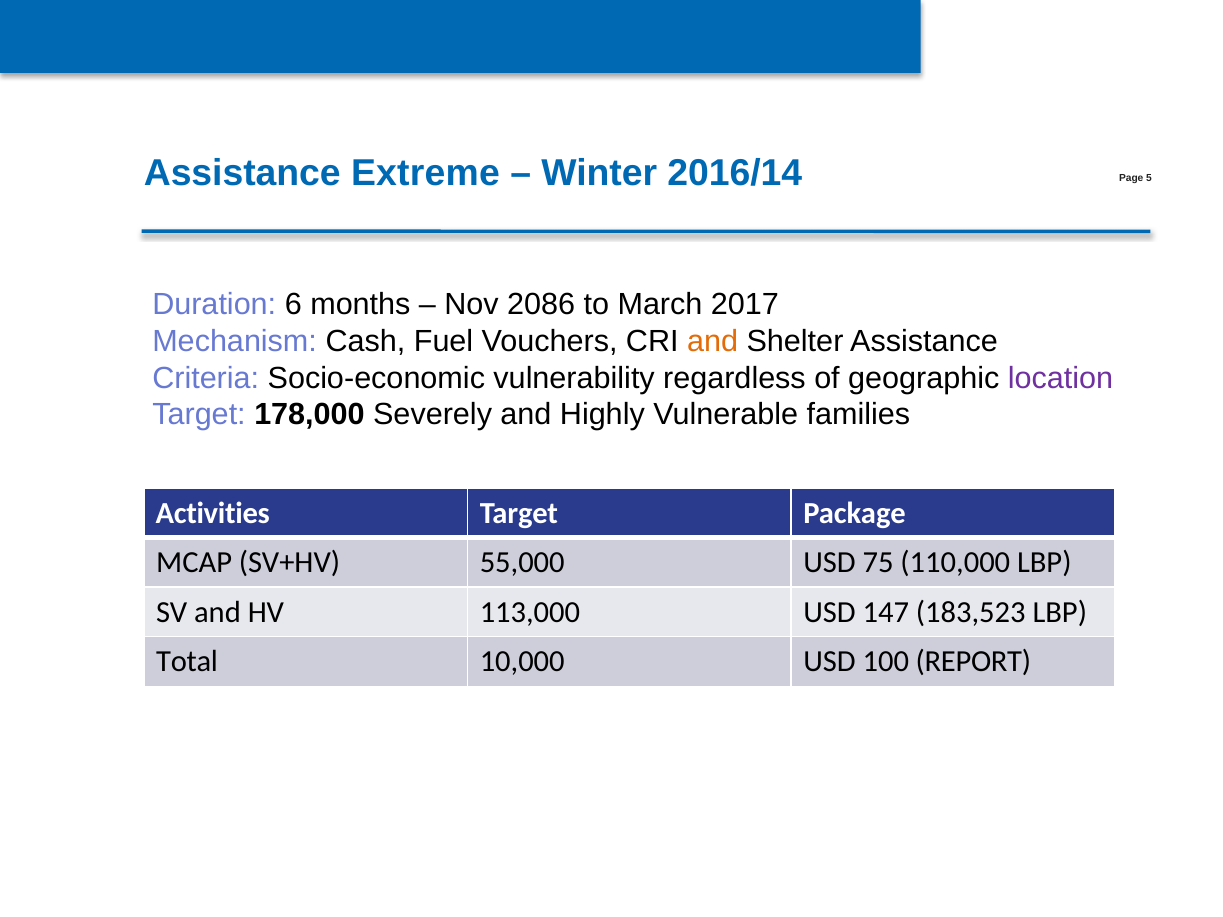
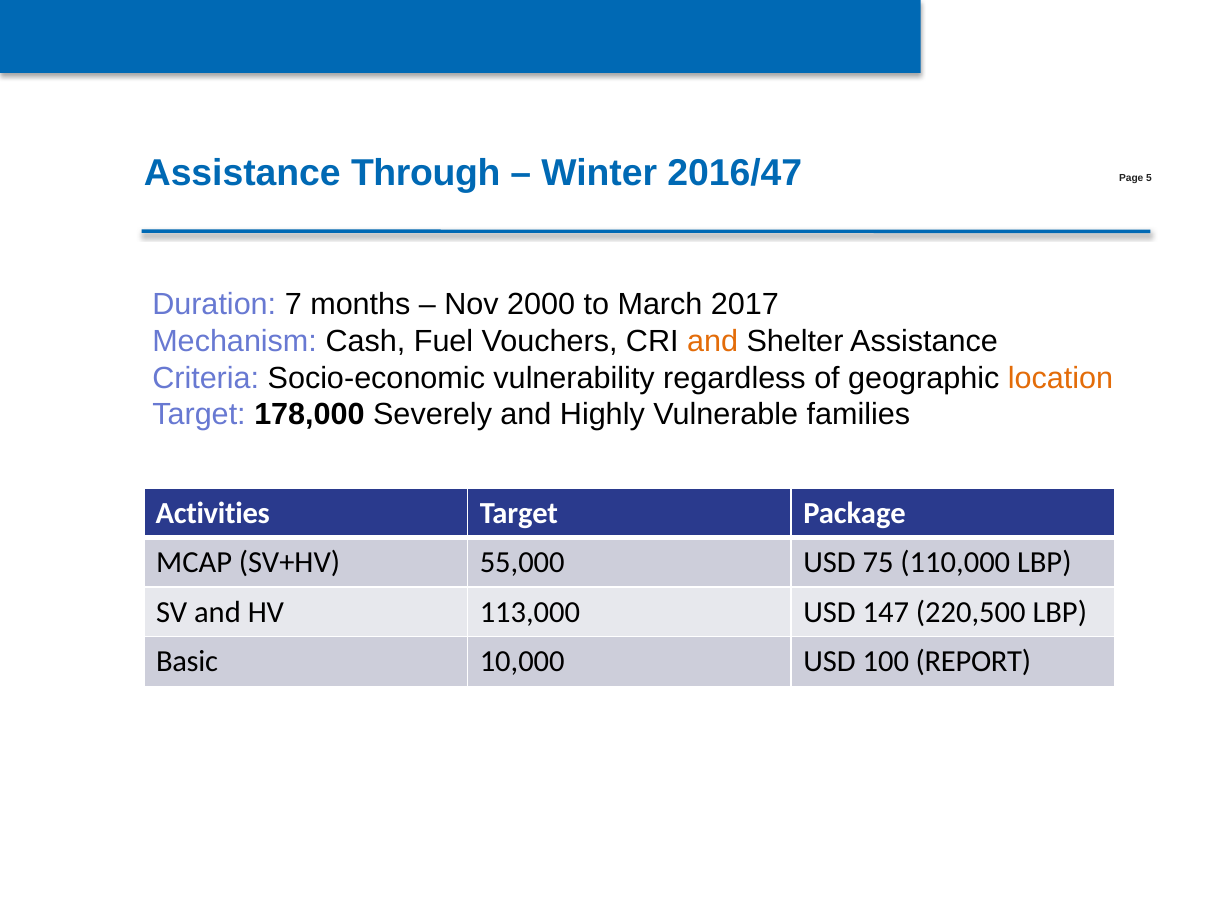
Extreme: Extreme -> Through
2016/14: 2016/14 -> 2016/47
6: 6 -> 7
2086: 2086 -> 2000
location colour: purple -> orange
183,523: 183,523 -> 220,500
Total: Total -> Basic
